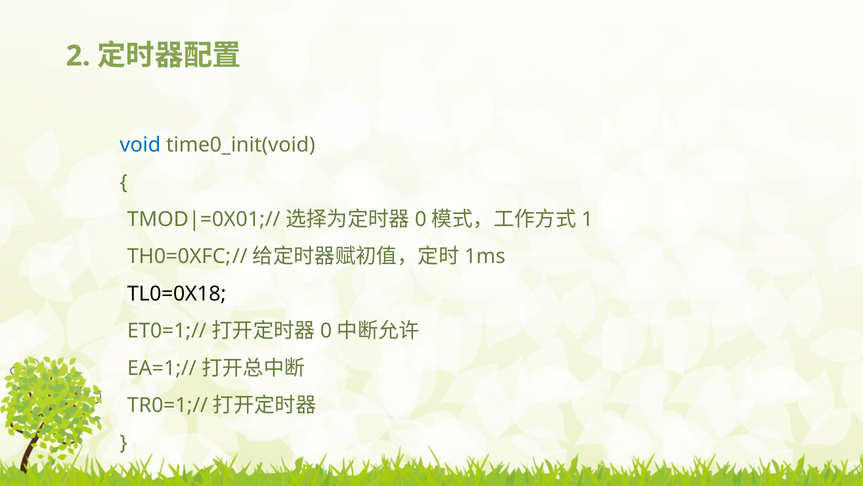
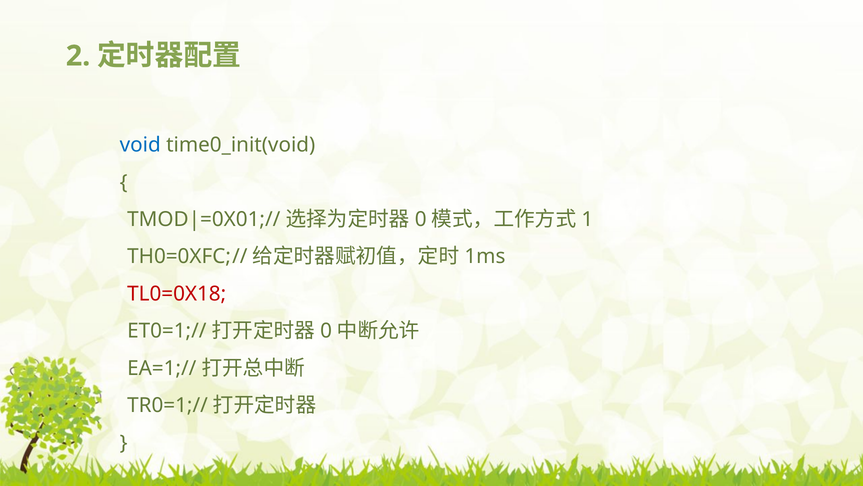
TL0=0X18 colour: black -> red
